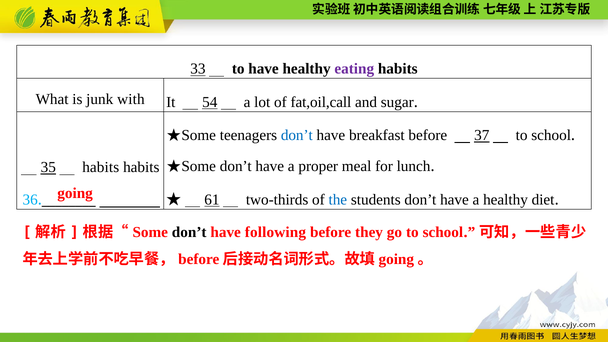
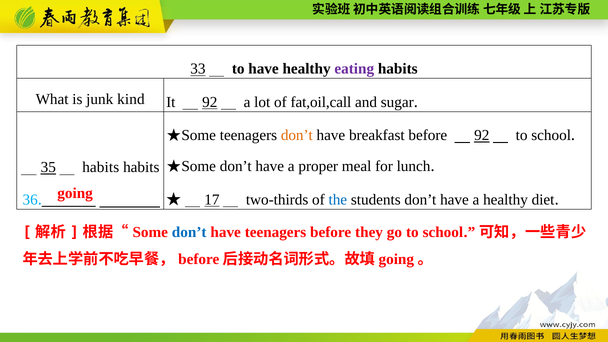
with: with -> kind
It 54: 54 -> 92
don’t at (297, 135) colour: blue -> orange
before 37: 37 -> 92
61: 61 -> 17
don’t at (189, 232) colour: black -> blue
have following: following -> teenagers
